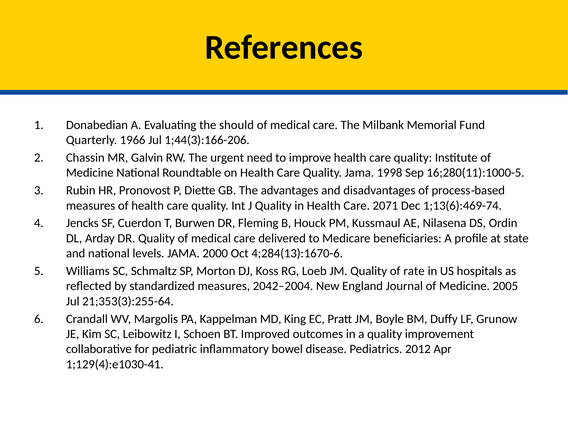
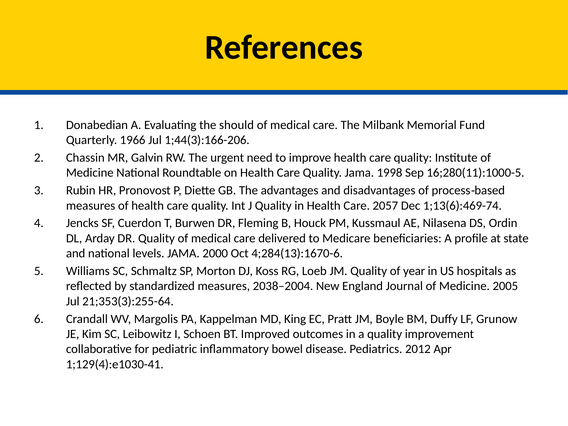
2071: 2071 -> 2057
rate: rate -> year
2042–2004: 2042–2004 -> 2038–2004
